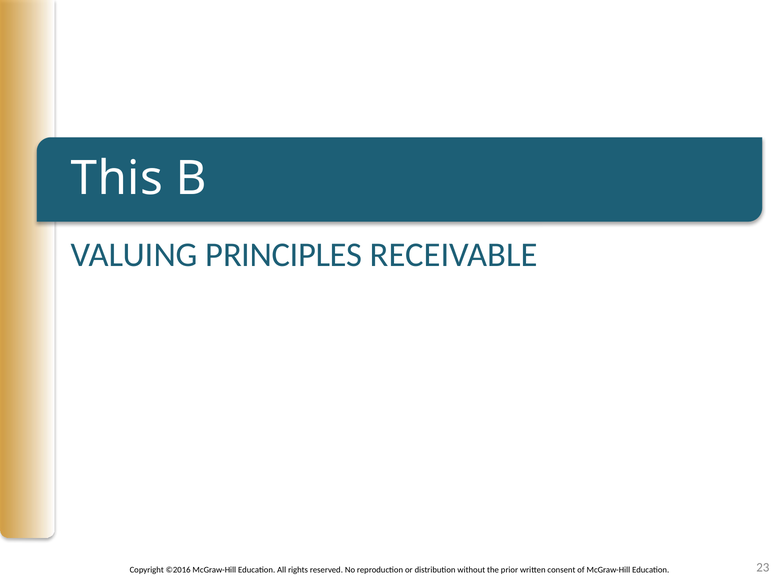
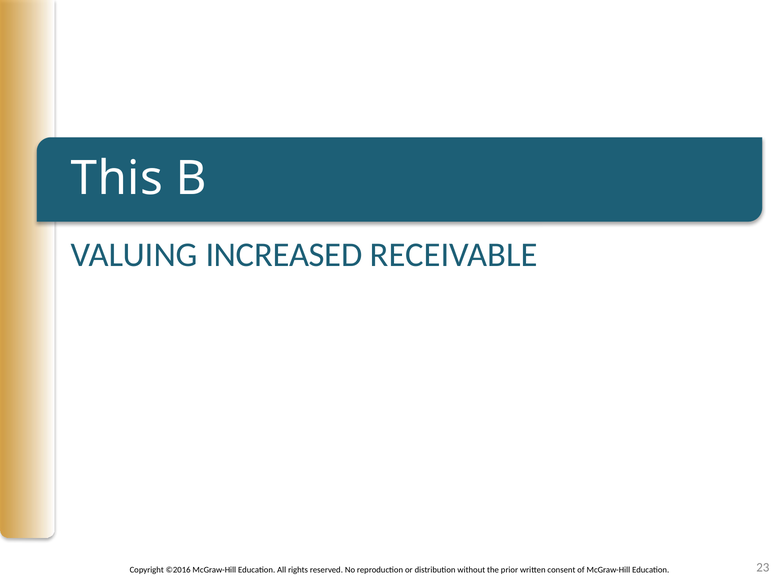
PRINCIPLES: PRINCIPLES -> INCREASED
